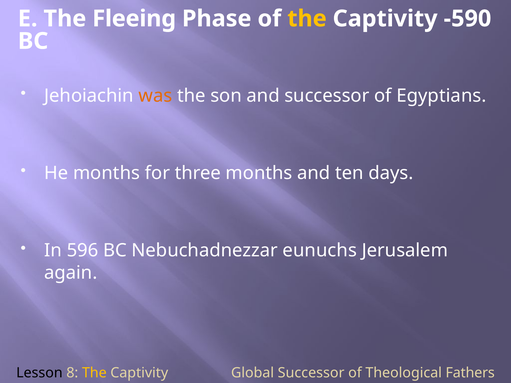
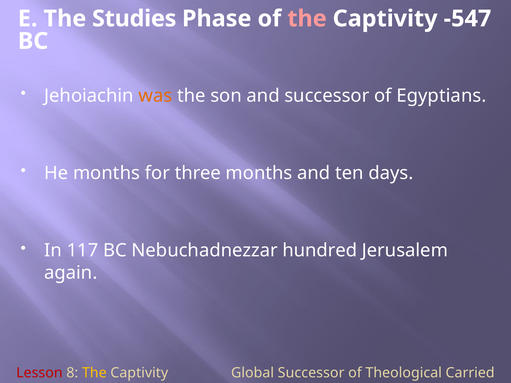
Fleeing: Fleeing -> Studies
the at (307, 19) colour: yellow -> pink
-590: -590 -> -547
596: 596 -> 117
eunuchs: eunuchs -> hundred
Lesson colour: black -> red
Fathers: Fathers -> Carried
